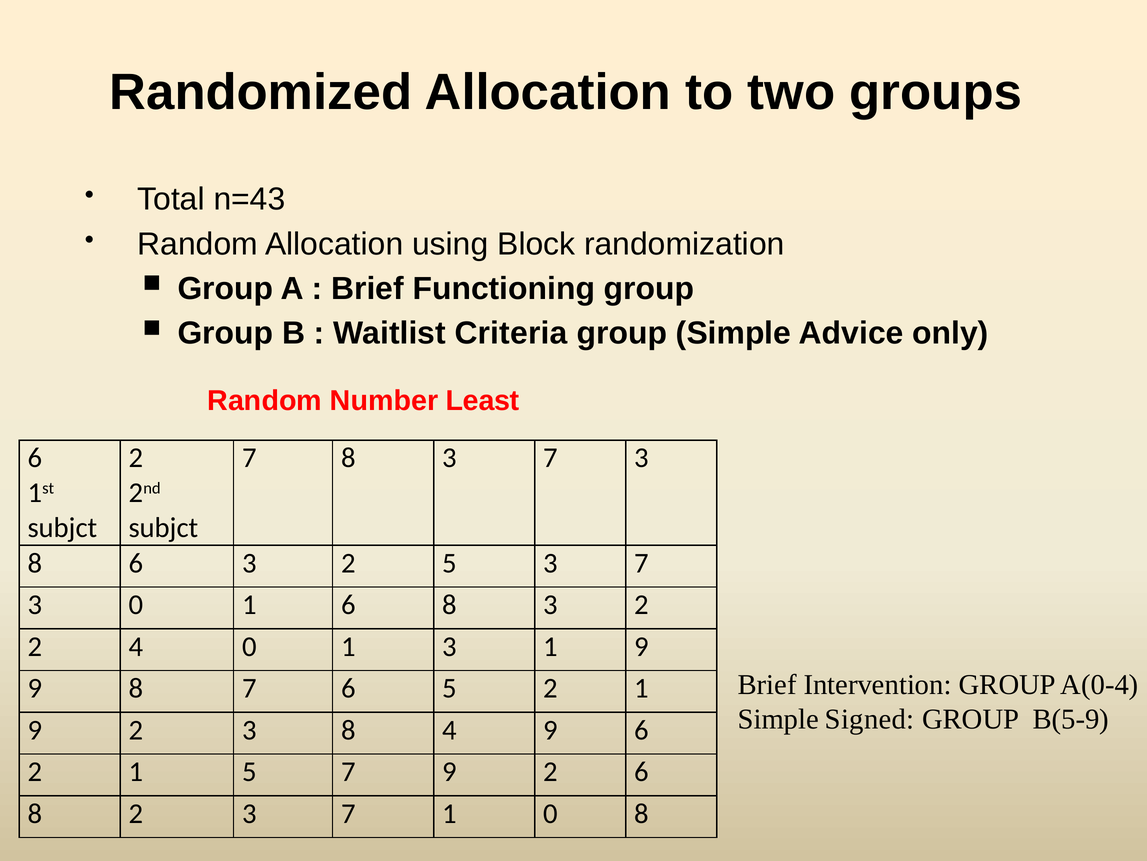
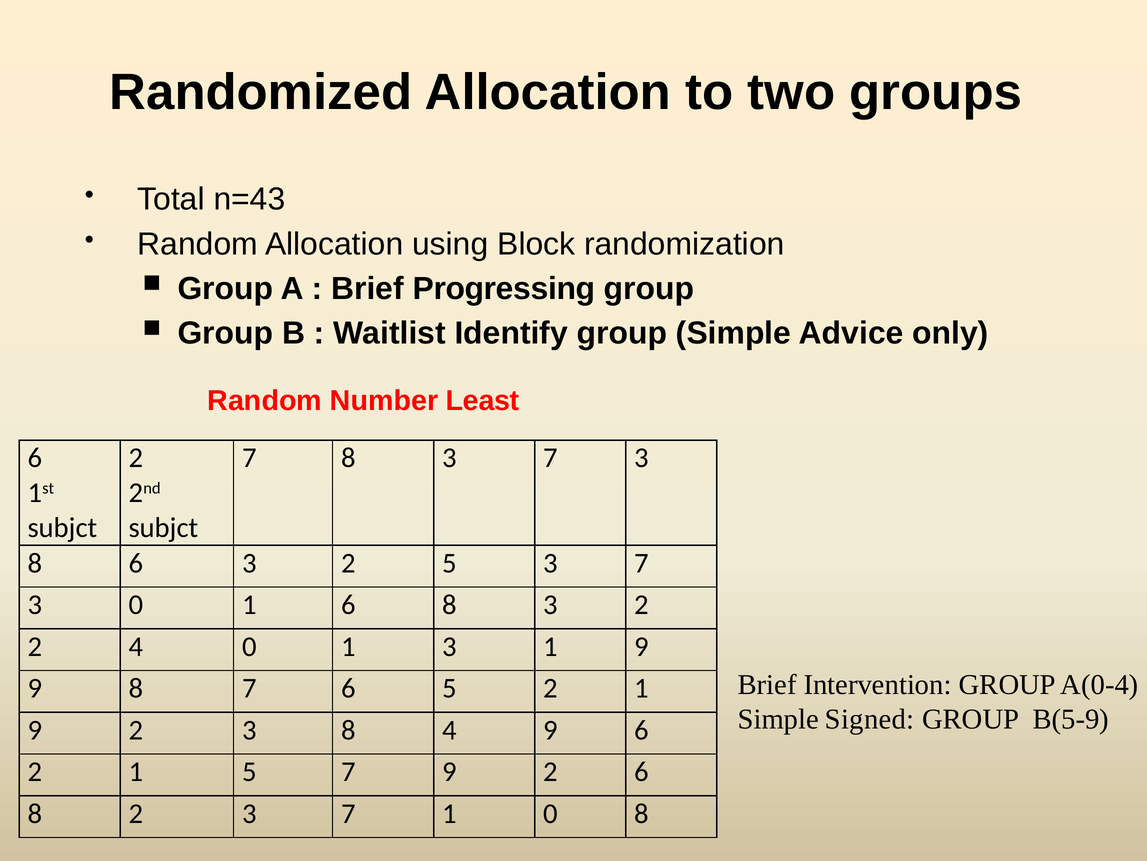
Functioning: Functioning -> Progressing
Criteria: Criteria -> Identify
